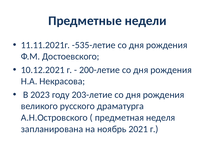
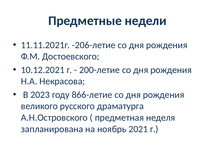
-535-летие: -535-летие -> -206-летие
203-летие: 203-летие -> 866-летие
